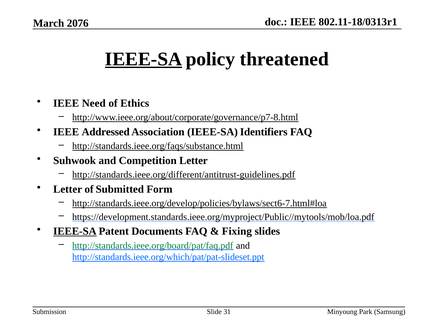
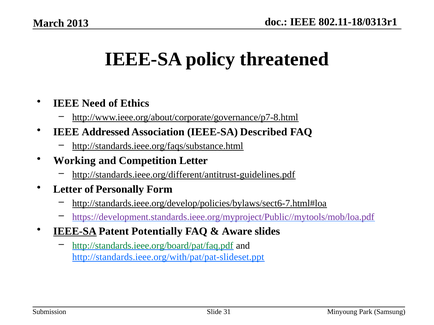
2076: 2076 -> 2013
IEEE-SA at (143, 59) underline: present -> none
Identifiers: Identifiers -> Described
Suhwook: Suhwook -> Working
Submitted: Submitted -> Personally
https://development.standards.ieee.org/myproject/Public//mytools/mob/loa.pdf colour: black -> purple
Documents: Documents -> Potentially
Fixing: Fixing -> Aware
http://standards.ieee.org/which/pat/pat-slideset.ppt: http://standards.ieee.org/which/pat/pat-slideset.ppt -> http://standards.ieee.org/with/pat/pat-slideset.ppt
